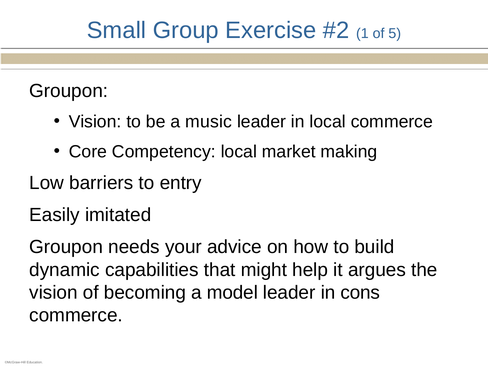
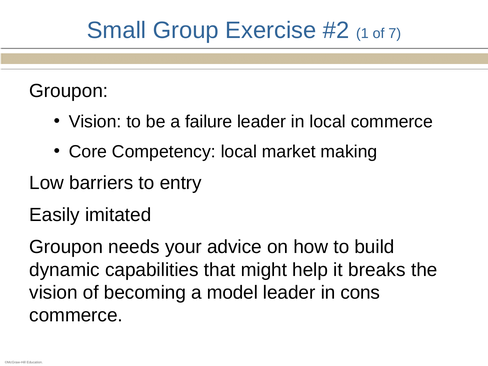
5: 5 -> 7
music: music -> failure
argues: argues -> breaks
